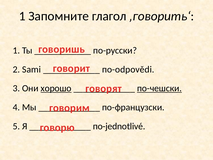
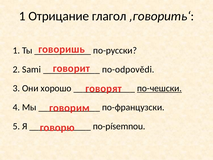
Запомните: Запомните -> Отрицание
хорошо underline: present -> none
по-jednotlivé: по-jednotlivé -> по-písemnou
